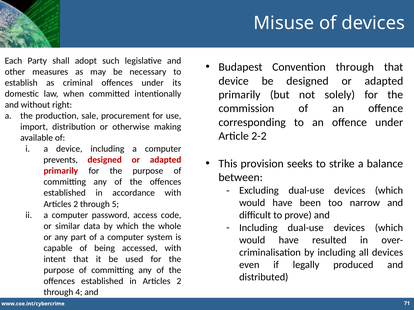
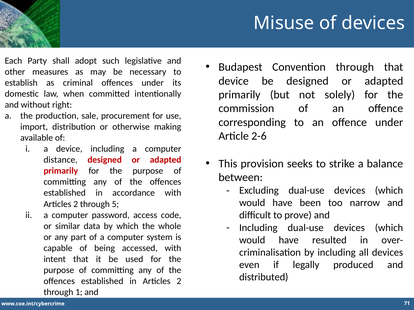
2-2: 2-2 -> 2-6
prevents: prevents -> distance
4: 4 -> 1
